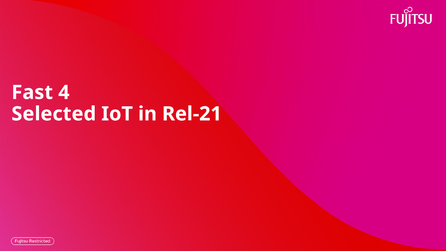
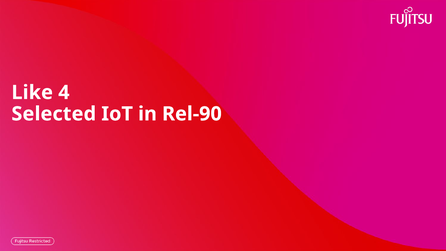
Fast: Fast -> Like
Rel-21: Rel-21 -> Rel-90
